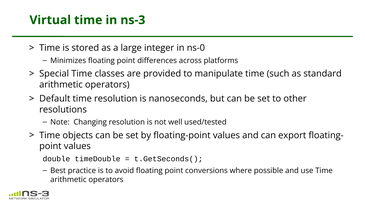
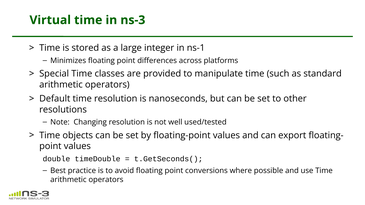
ns-0: ns-0 -> ns-1
